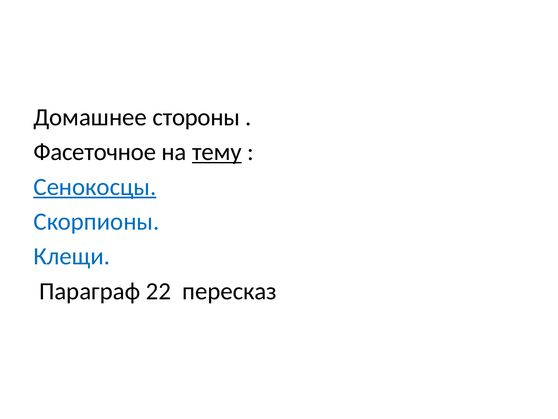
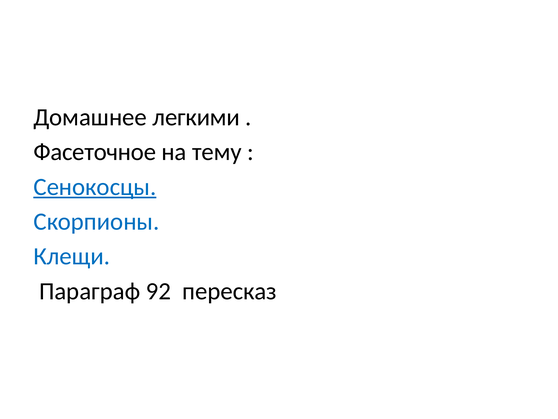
стороны: стороны -> легкими
тему underline: present -> none
22: 22 -> 92
